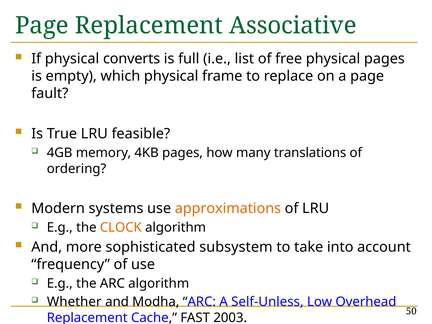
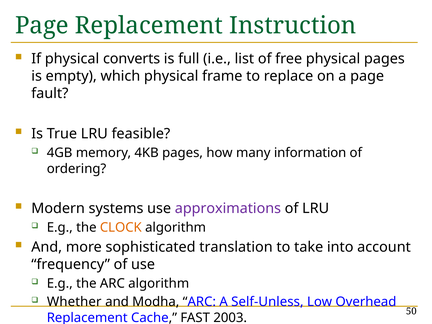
Associative: Associative -> Instruction
translations: translations -> information
approximations colour: orange -> purple
subsystem: subsystem -> translation
